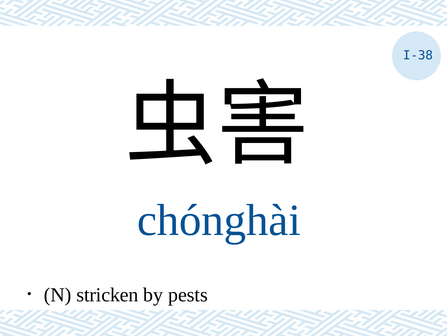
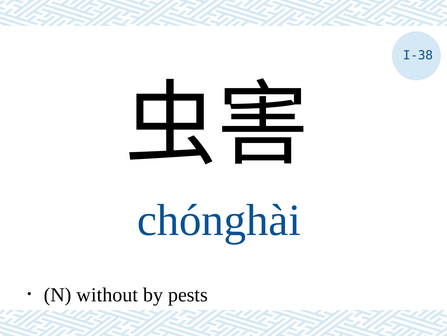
stricken: stricken -> without
